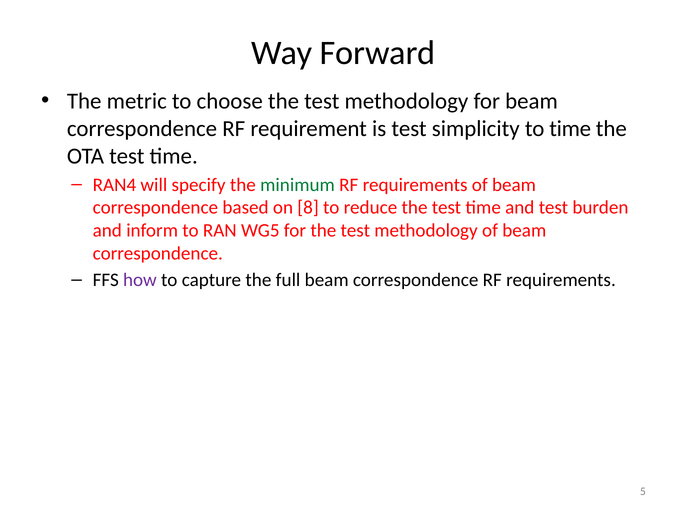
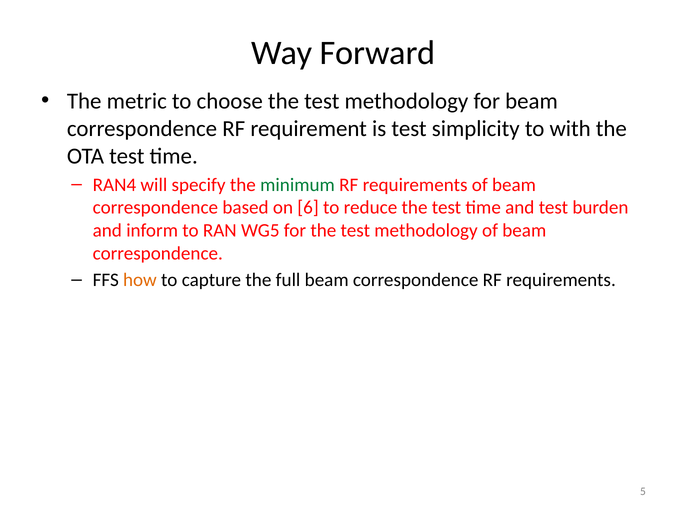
to time: time -> with
8: 8 -> 6
how colour: purple -> orange
